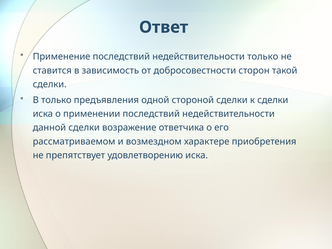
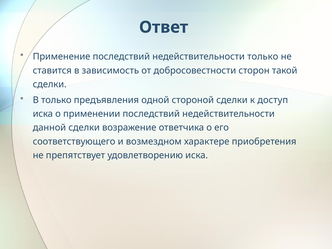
к сделки: сделки -> доступ
рассматриваемом: рассматриваемом -> соответствующего
